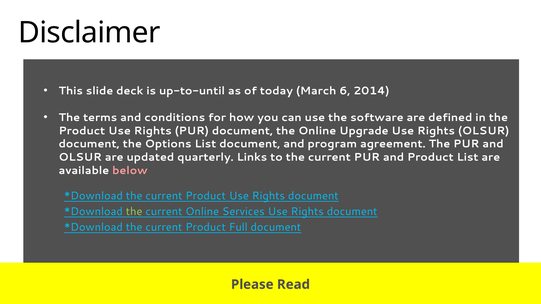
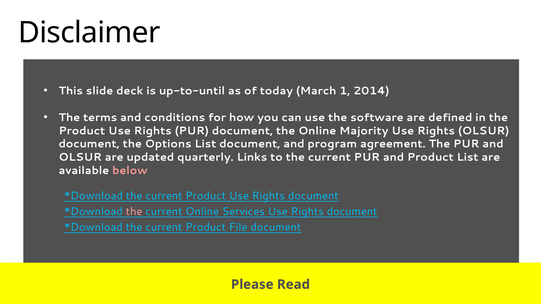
6: 6 -> 1
Upgrade: Upgrade -> Majority
the at (134, 212) colour: light green -> pink
Full: Full -> File
